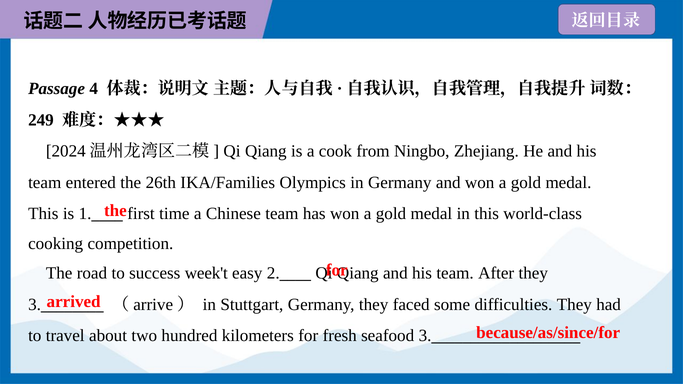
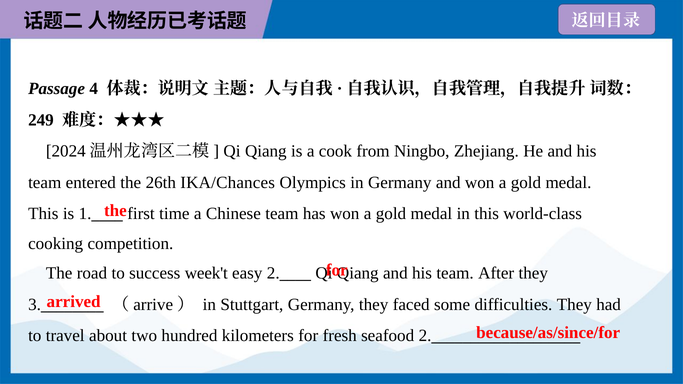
IKA/Families: IKA/Families -> IKA/Chances
seafood 3: 3 -> 2
